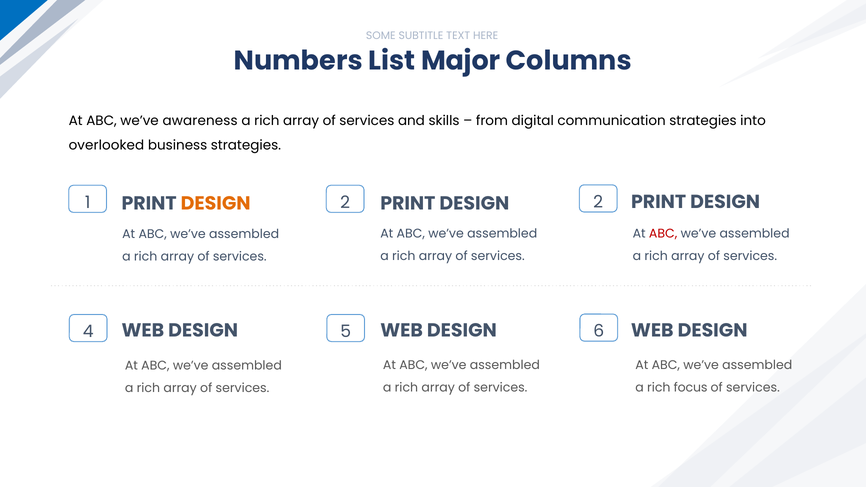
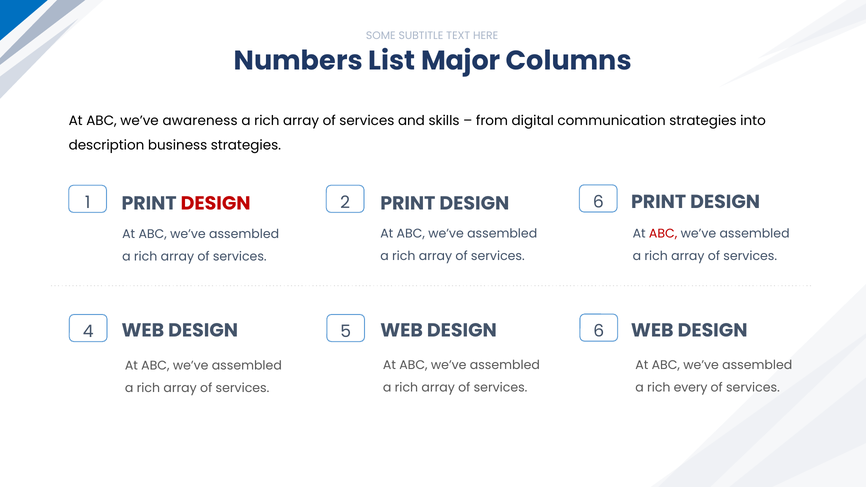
overlooked: overlooked -> description
2 2: 2 -> 6
DESIGN at (216, 203) colour: orange -> red
focus: focus -> every
